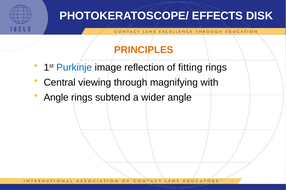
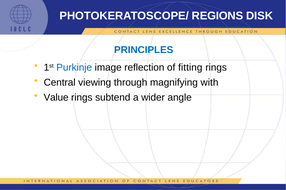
EFFECTS: EFFECTS -> REGIONS
PRINCIPLES colour: orange -> blue
Angle at (56, 98): Angle -> Value
